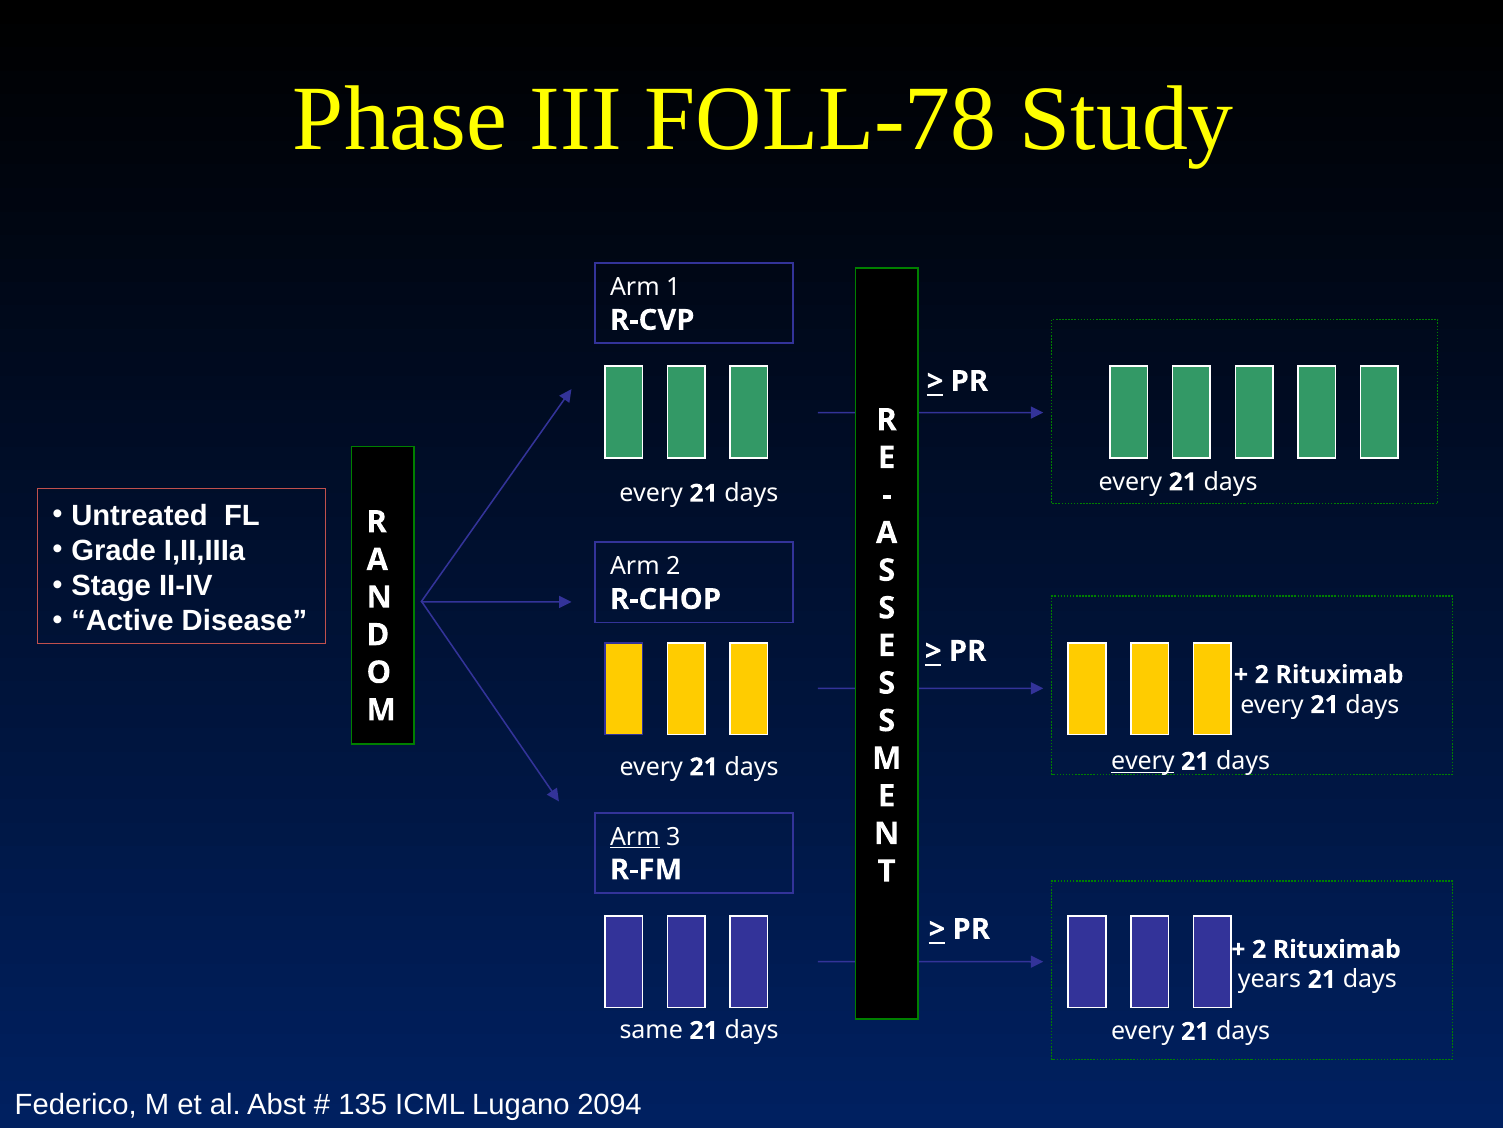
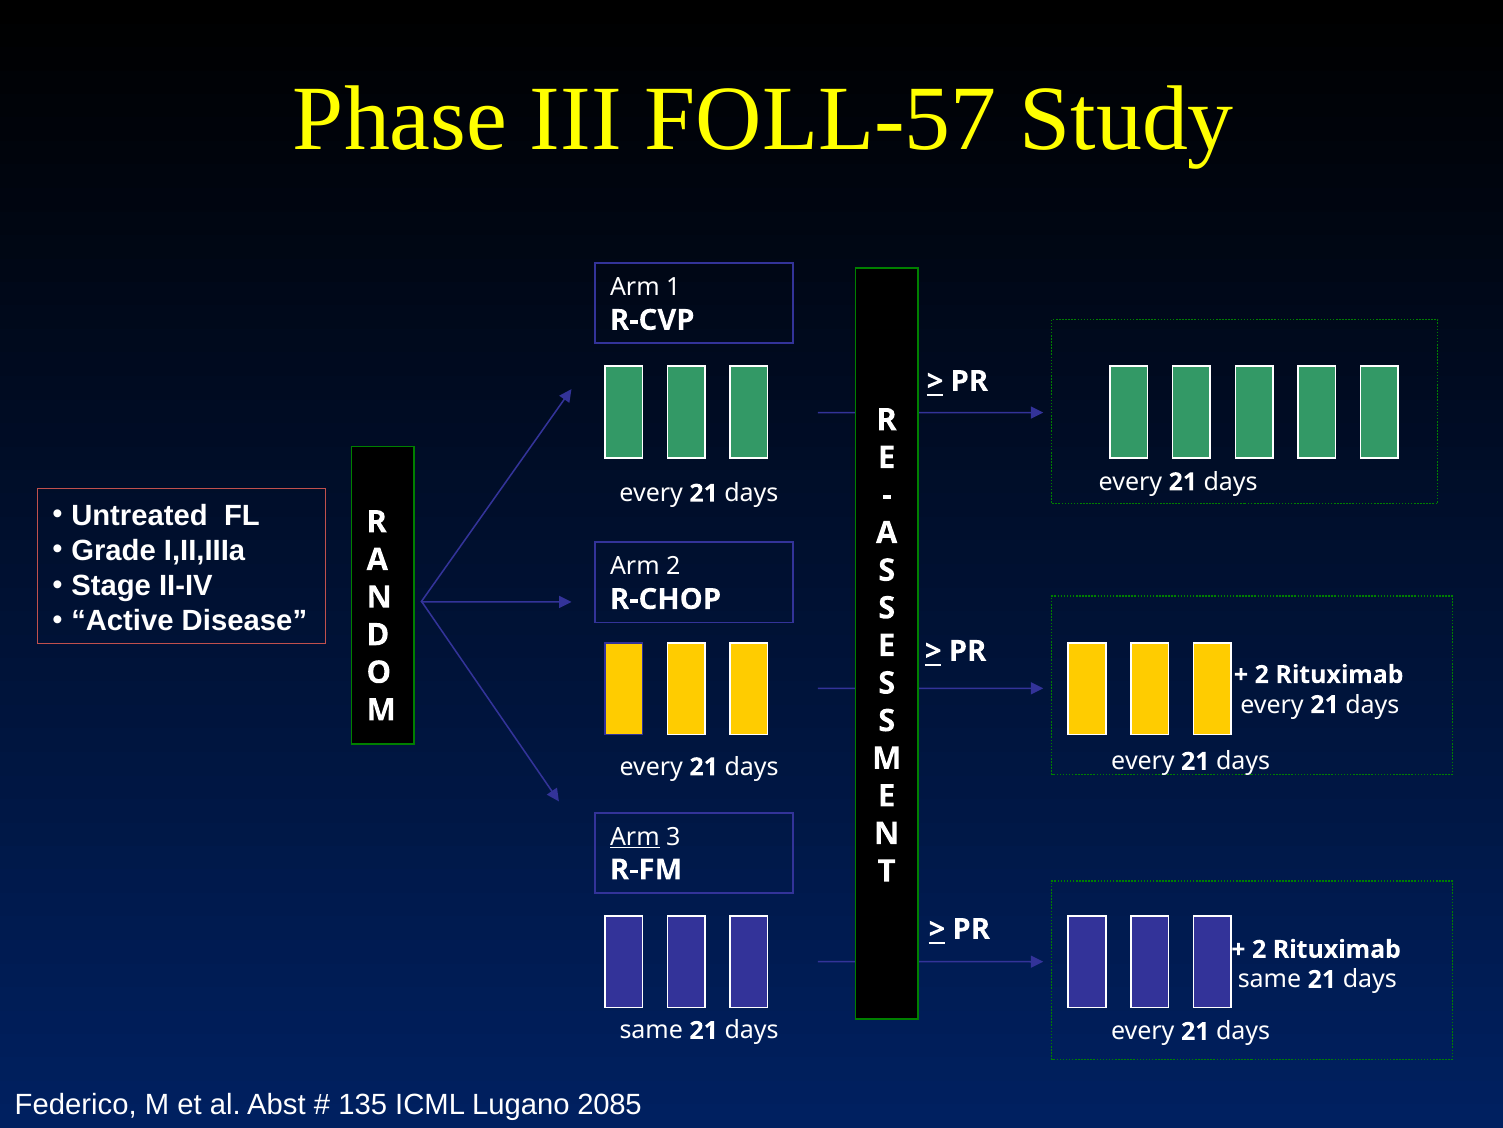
FOLL-78: FOLL-78 -> FOLL-57
every at (1143, 761) underline: present -> none
years at (1269, 979): years -> same
2094: 2094 -> 2085
